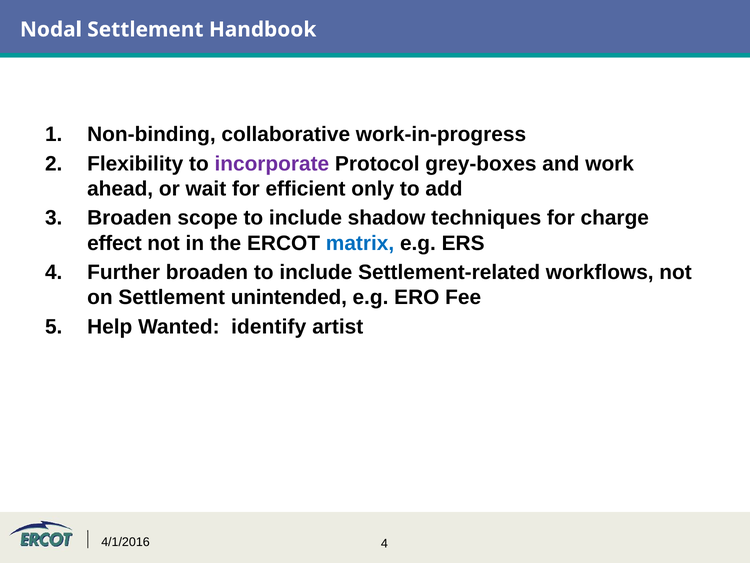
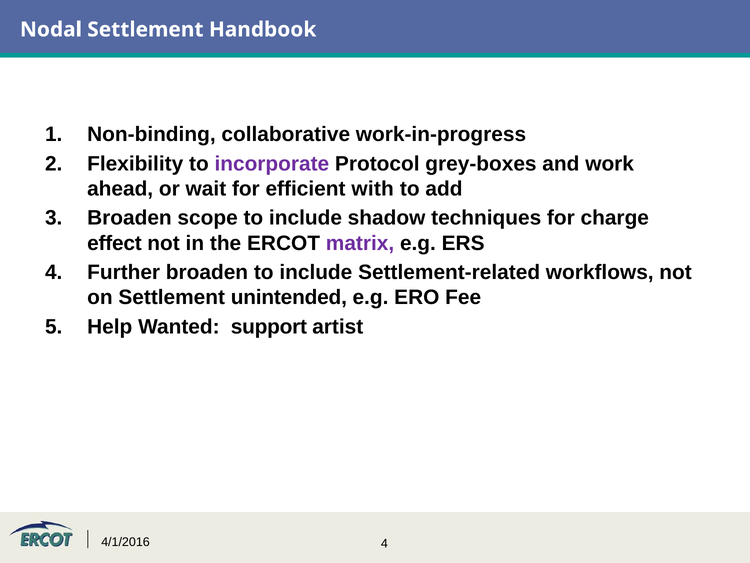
only: only -> with
matrix colour: blue -> purple
identify: identify -> support
